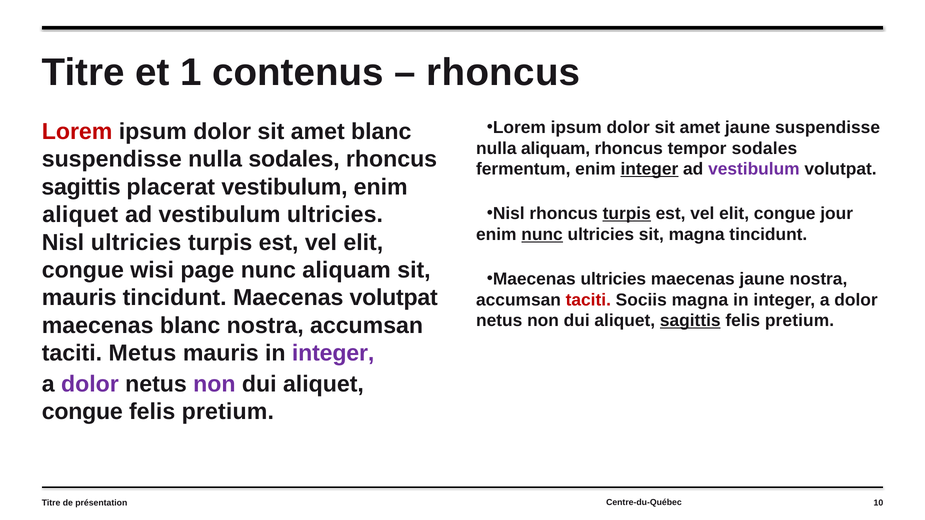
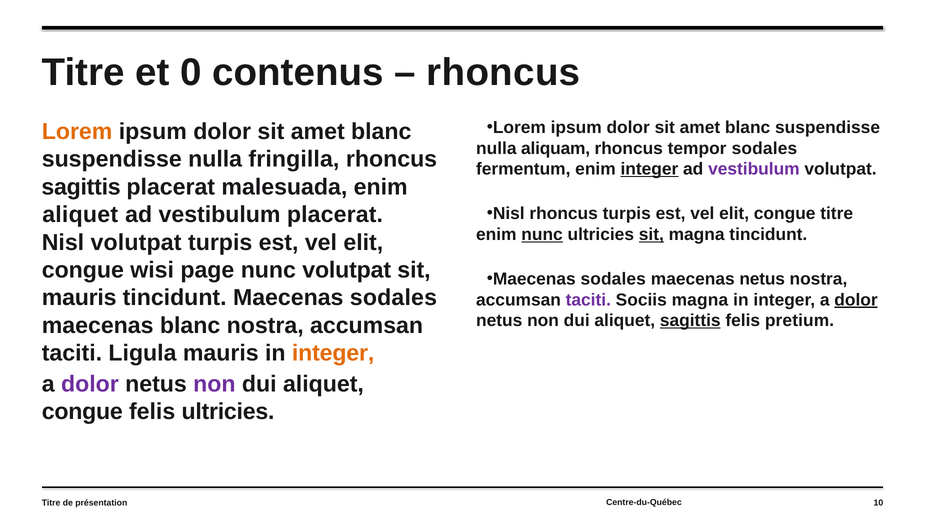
1: 1 -> 0
jaune at (748, 128): jaune -> blanc
Lorem at (77, 132) colour: red -> orange
nulla sodales: sodales -> fringilla
placerat vestibulum: vestibulum -> malesuada
vestibulum ultricies: ultricies -> placerat
turpis at (627, 214) underline: present -> none
congue jour: jour -> titre
sit at (651, 235) underline: none -> present
Nisl ultricies: ultricies -> volutpat
nunc aliquam: aliquam -> volutpat
ultricies at (613, 279): ultricies -> sodales
maecenas jaune: jaune -> netus
volutpat at (394, 298): volutpat -> sodales
taciti at (588, 300) colour: red -> purple
dolor at (856, 300) underline: none -> present
Metus: Metus -> Ligula
integer at (333, 354) colour: purple -> orange
pretium at (228, 412): pretium -> ultricies
